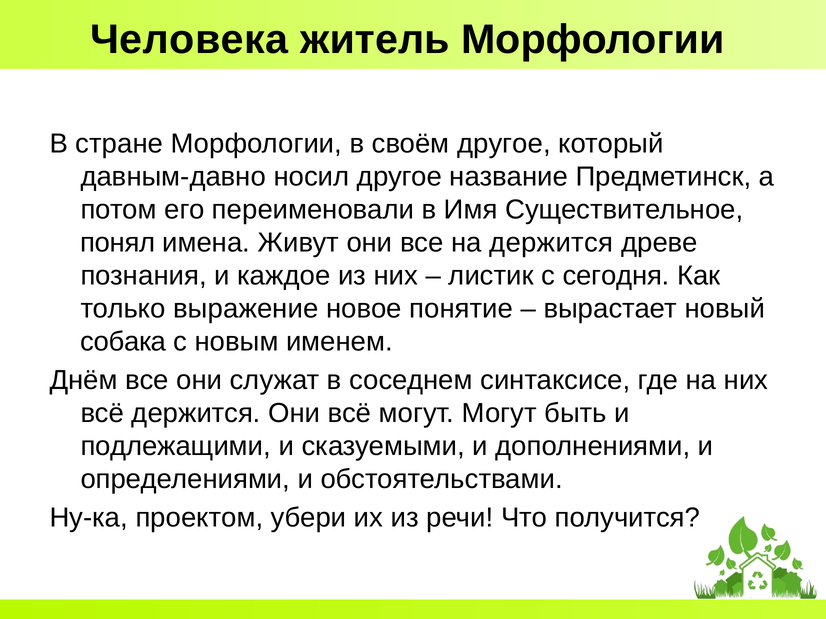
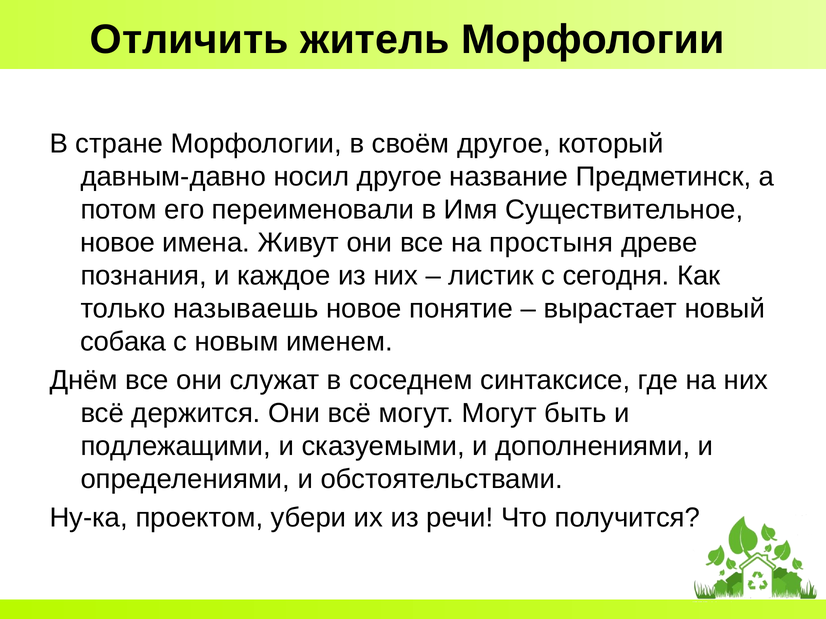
Человека: Человека -> Отличить
понял at (118, 243): понял -> новое
на держится: держится -> простыня
выражение: выражение -> называешь
